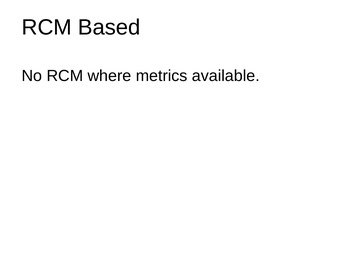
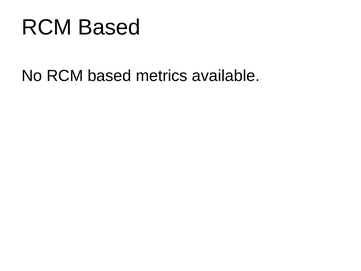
No RCM where: where -> based
